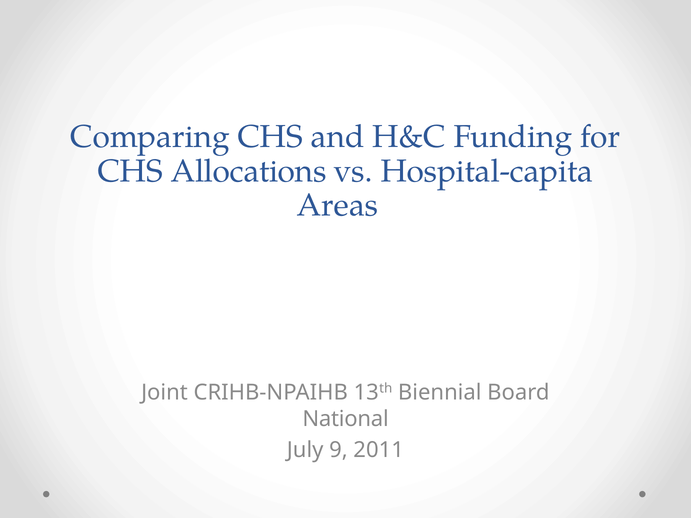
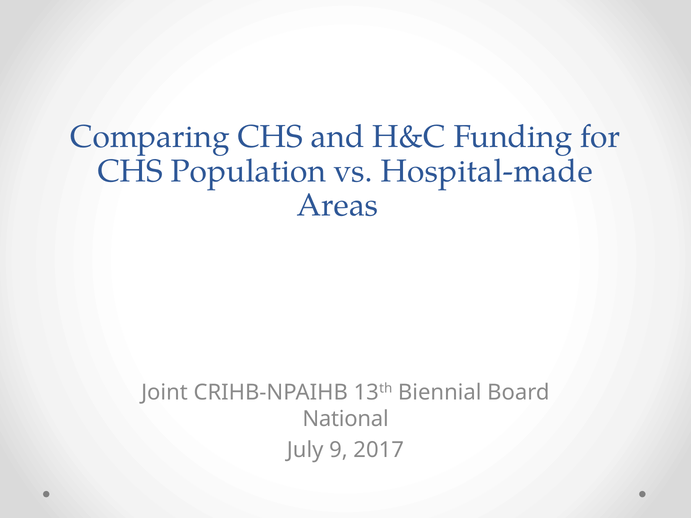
Allocations: Allocations -> Population
Hospital-capita: Hospital-capita -> Hospital-made
2011: 2011 -> 2017
